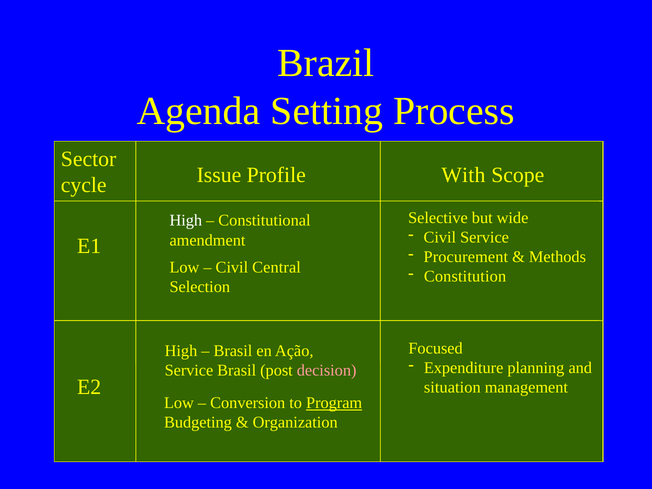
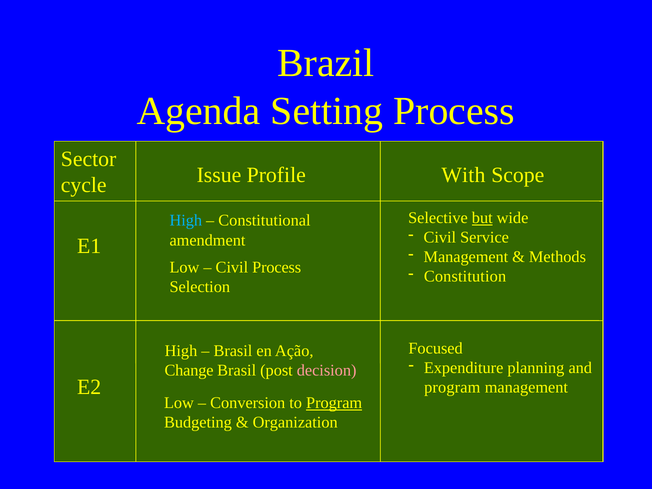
but underline: none -> present
High at (186, 221) colour: white -> light blue
Procurement at (466, 257): Procurement -> Management
Civil Central: Central -> Process
Service at (189, 371): Service -> Change
situation at (452, 388): situation -> program
